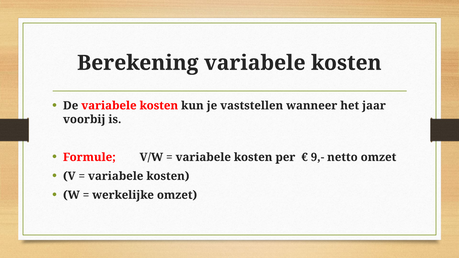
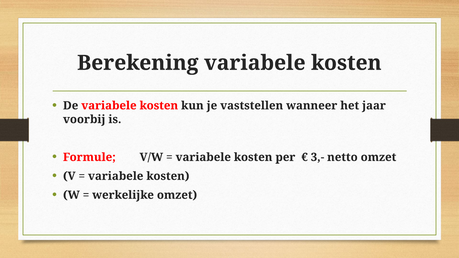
9,-: 9,- -> 3,-
